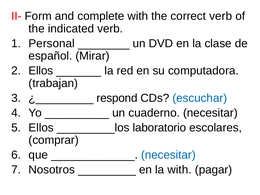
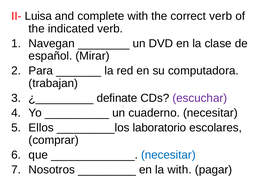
Form: Form -> Luisa
Personal: Personal -> Navegan
Ellos at (41, 71): Ellos -> Para
respond: respond -> definate
escuchar colour: blue -> purple
